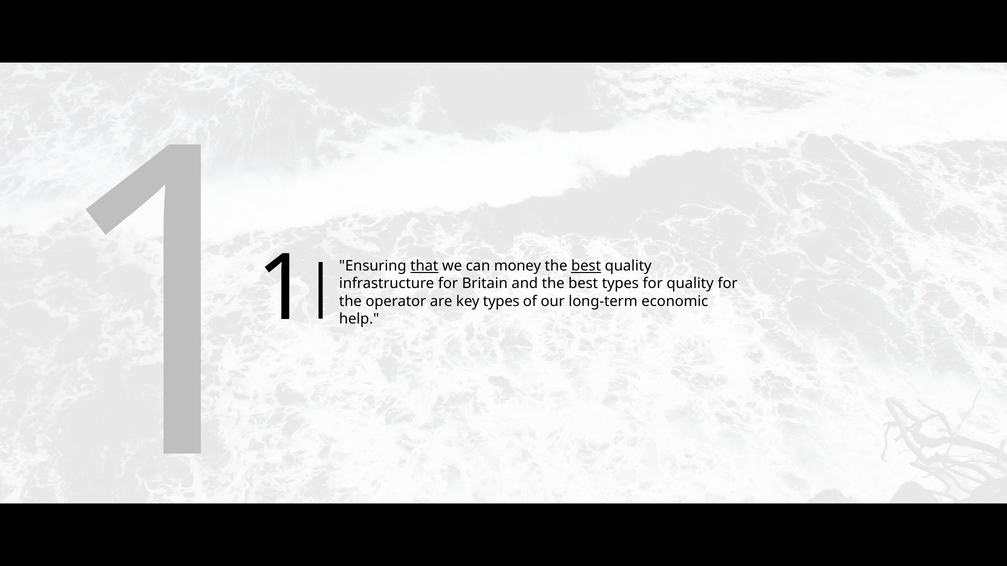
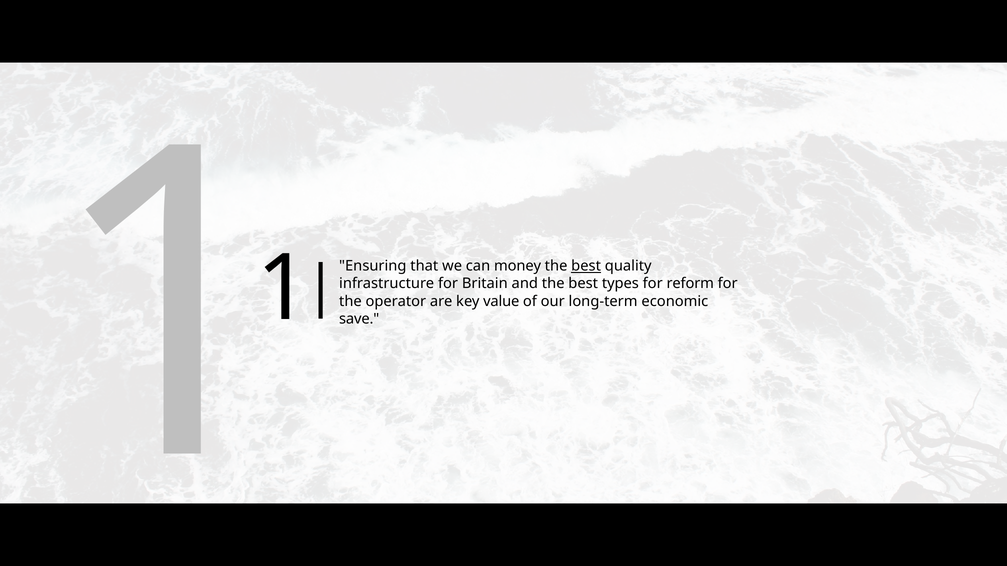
that underline: present -> none
for quality: quality -> reform
key types: types -> value
help: help -> save
